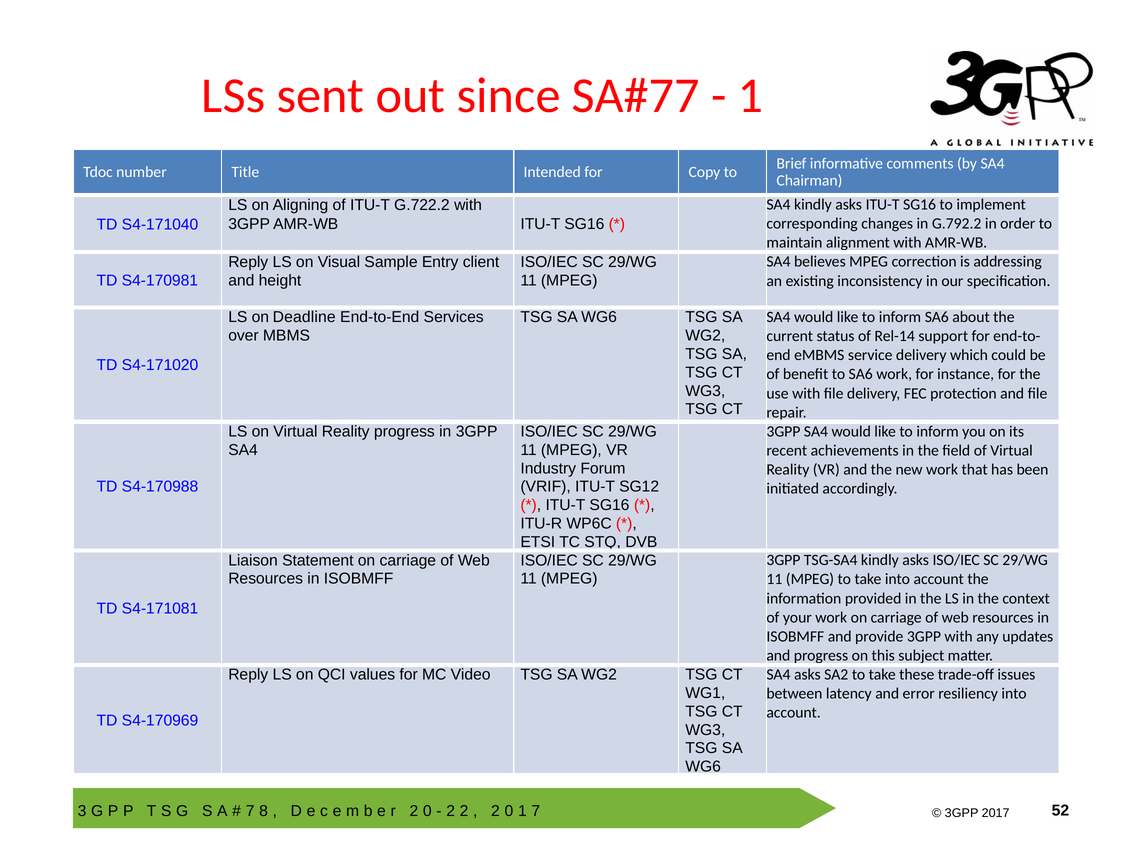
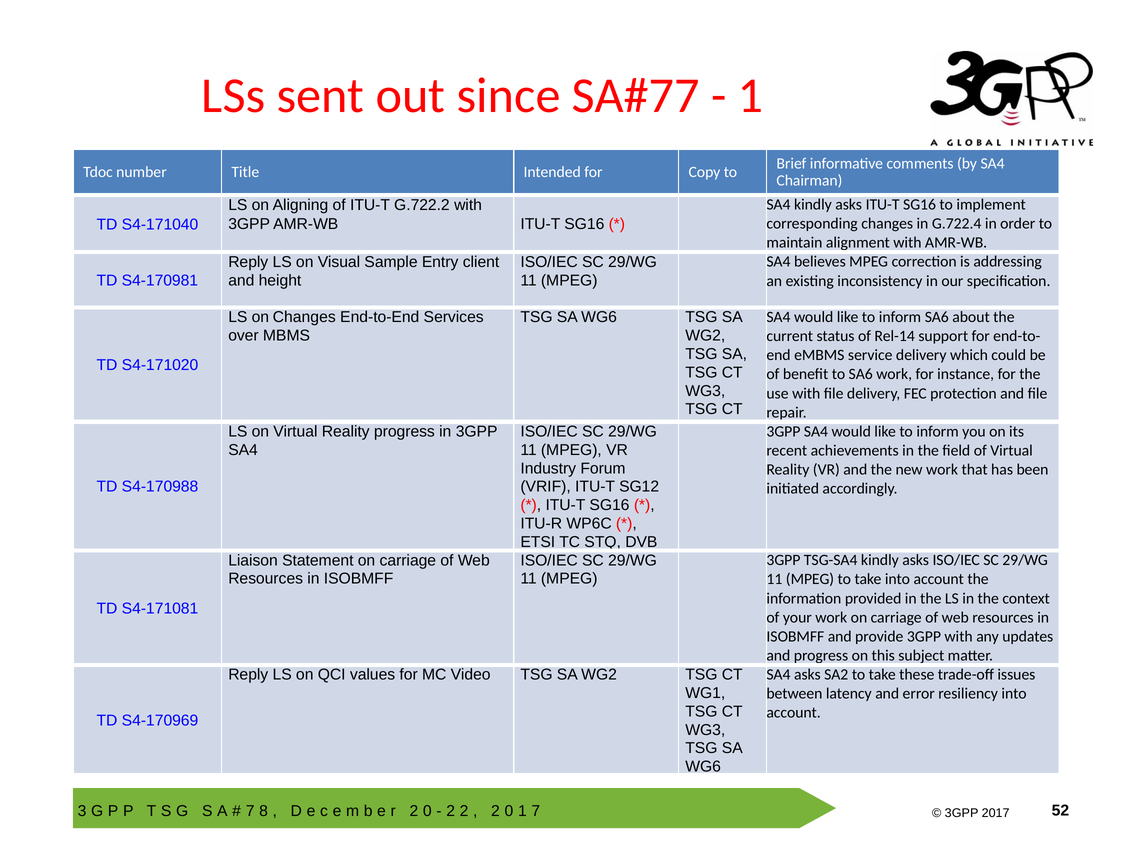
G.792.2: G.792.2 -> G.722.4
on Deadline: Deadline -> Changes
